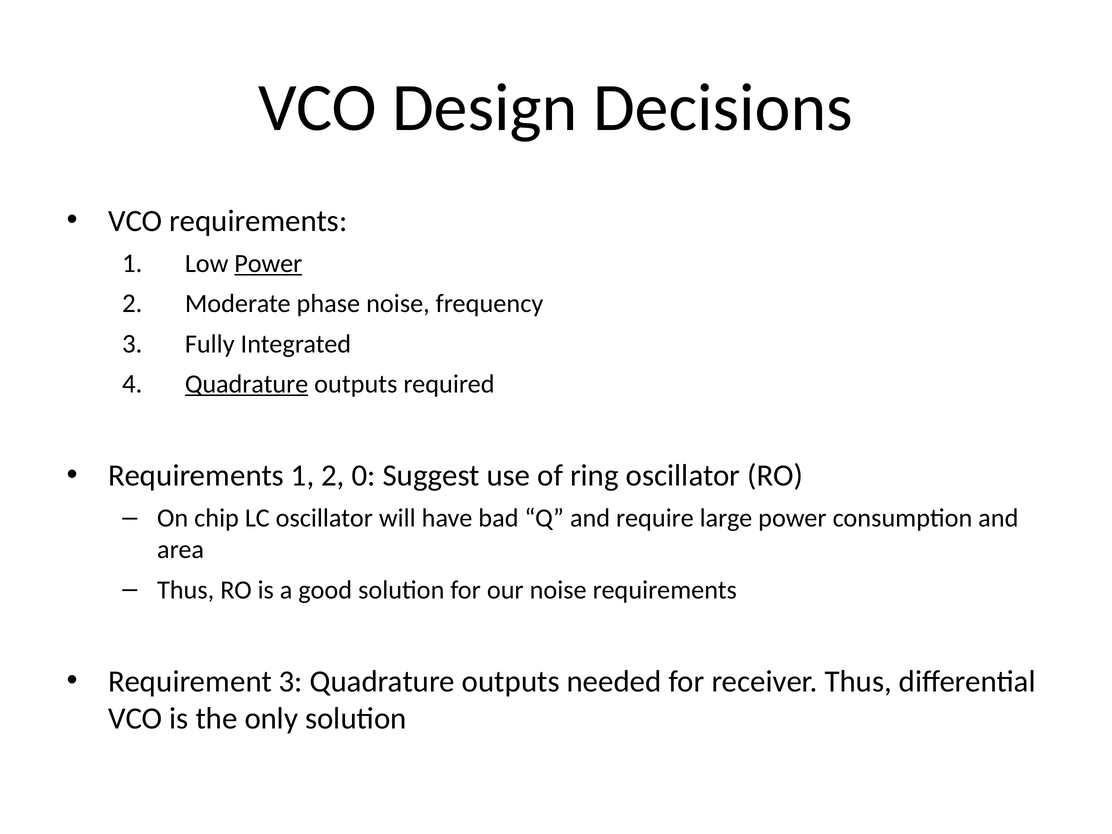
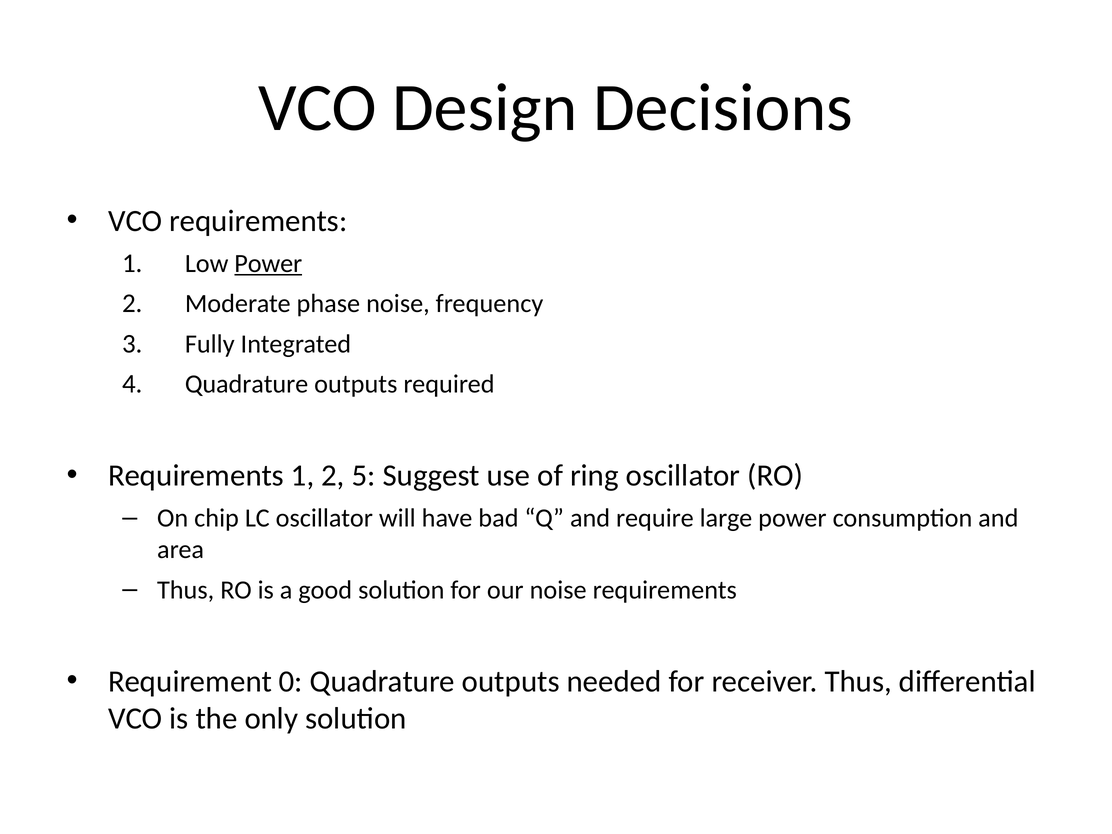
Quadrature at (247, 384) underline: present -> none
0: 0 -> 5
Requirement 3: 3 -> 0
